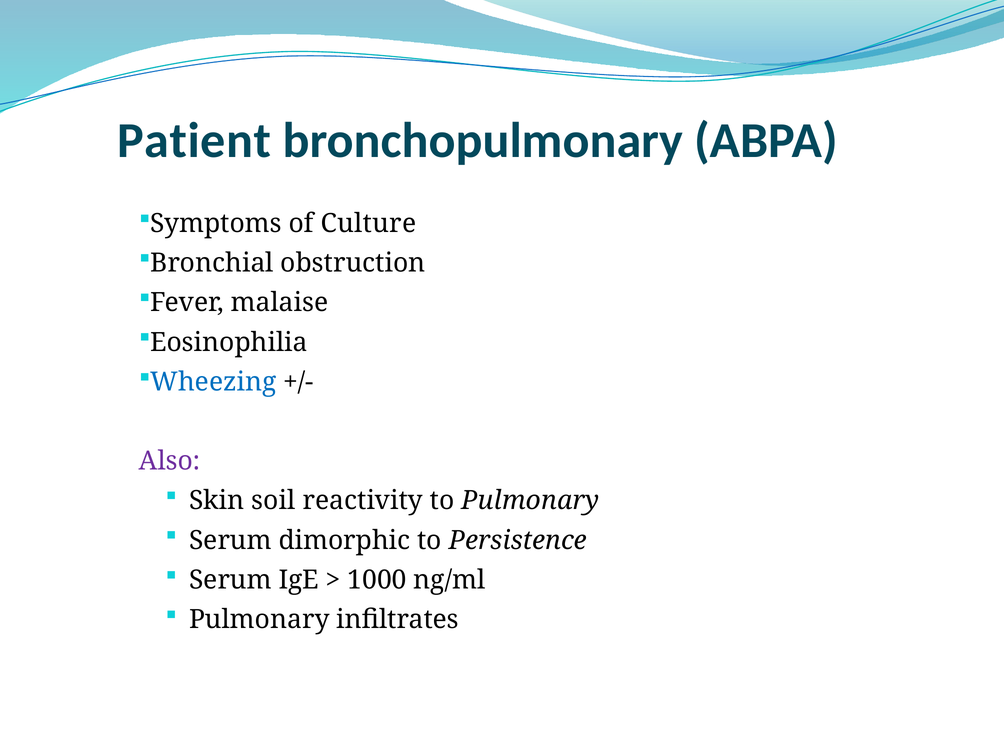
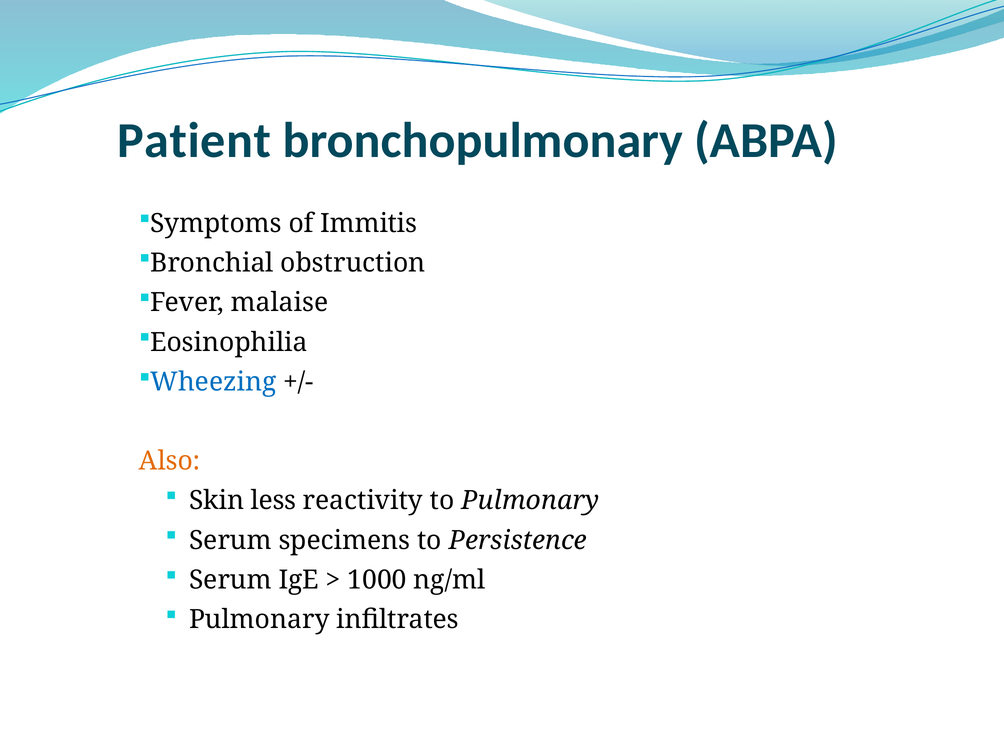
Culture: Culture -> Immitis
Also colour: purple -> orange
soil: soil -> less
dimorphic: dimorphic -> specimens
